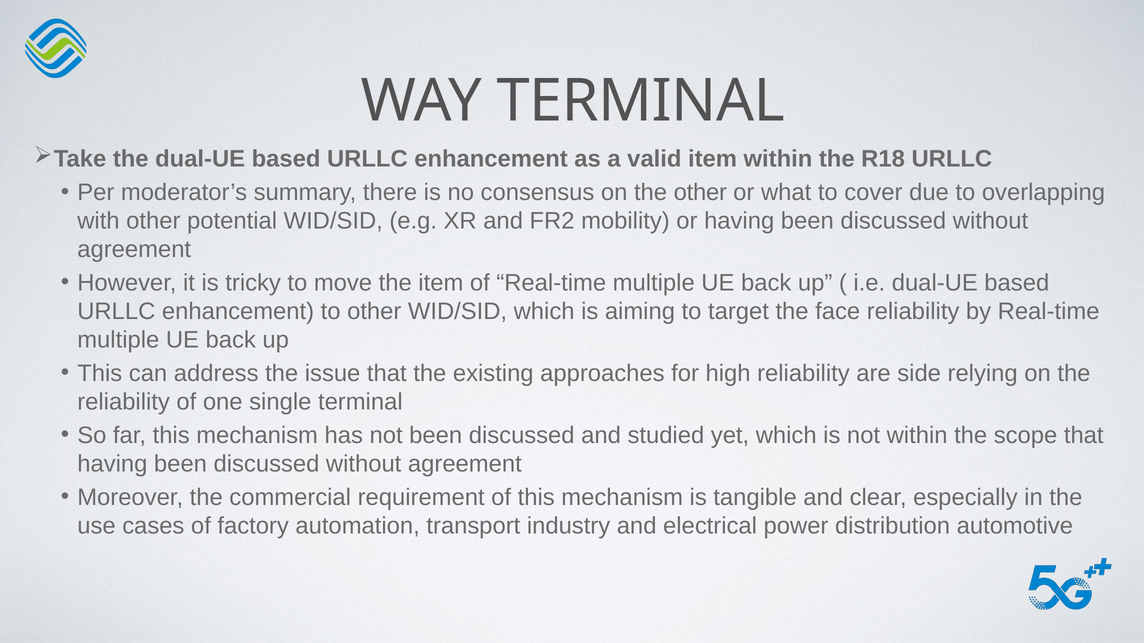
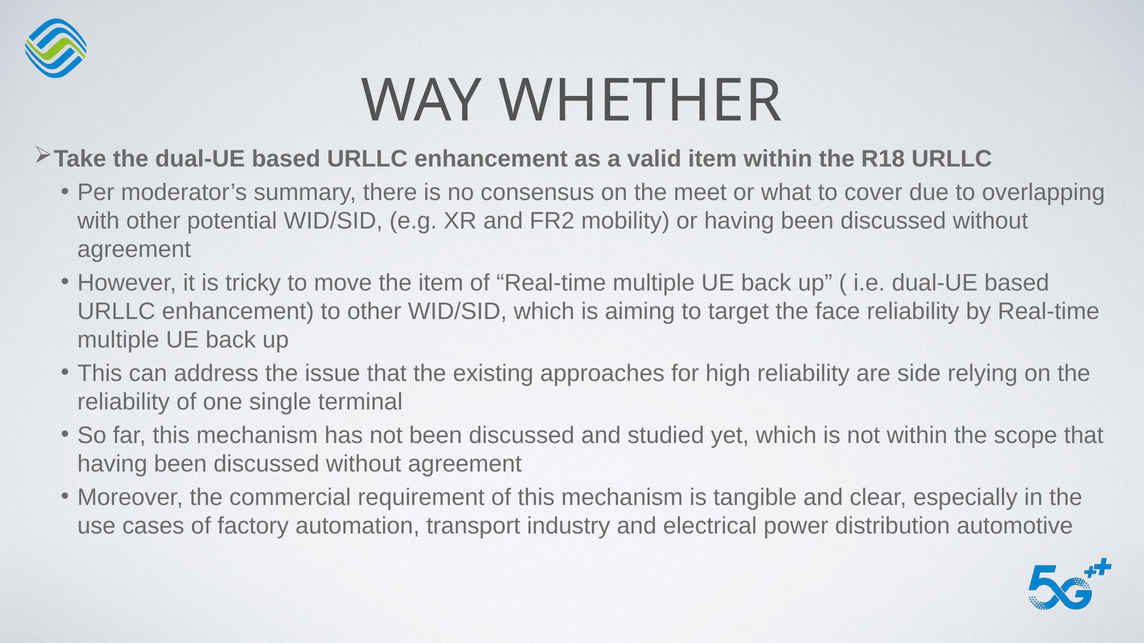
WAY TERMINAL: TERMINAL -> WHETHER
the other: other -> meet
